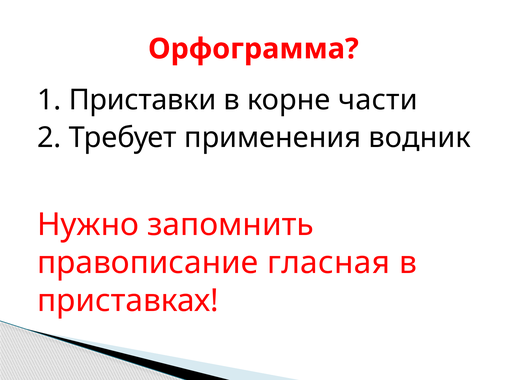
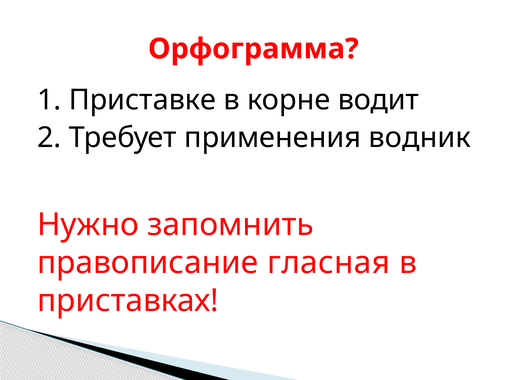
Приставки: Приставки -> Приставке
части: части -> водит
